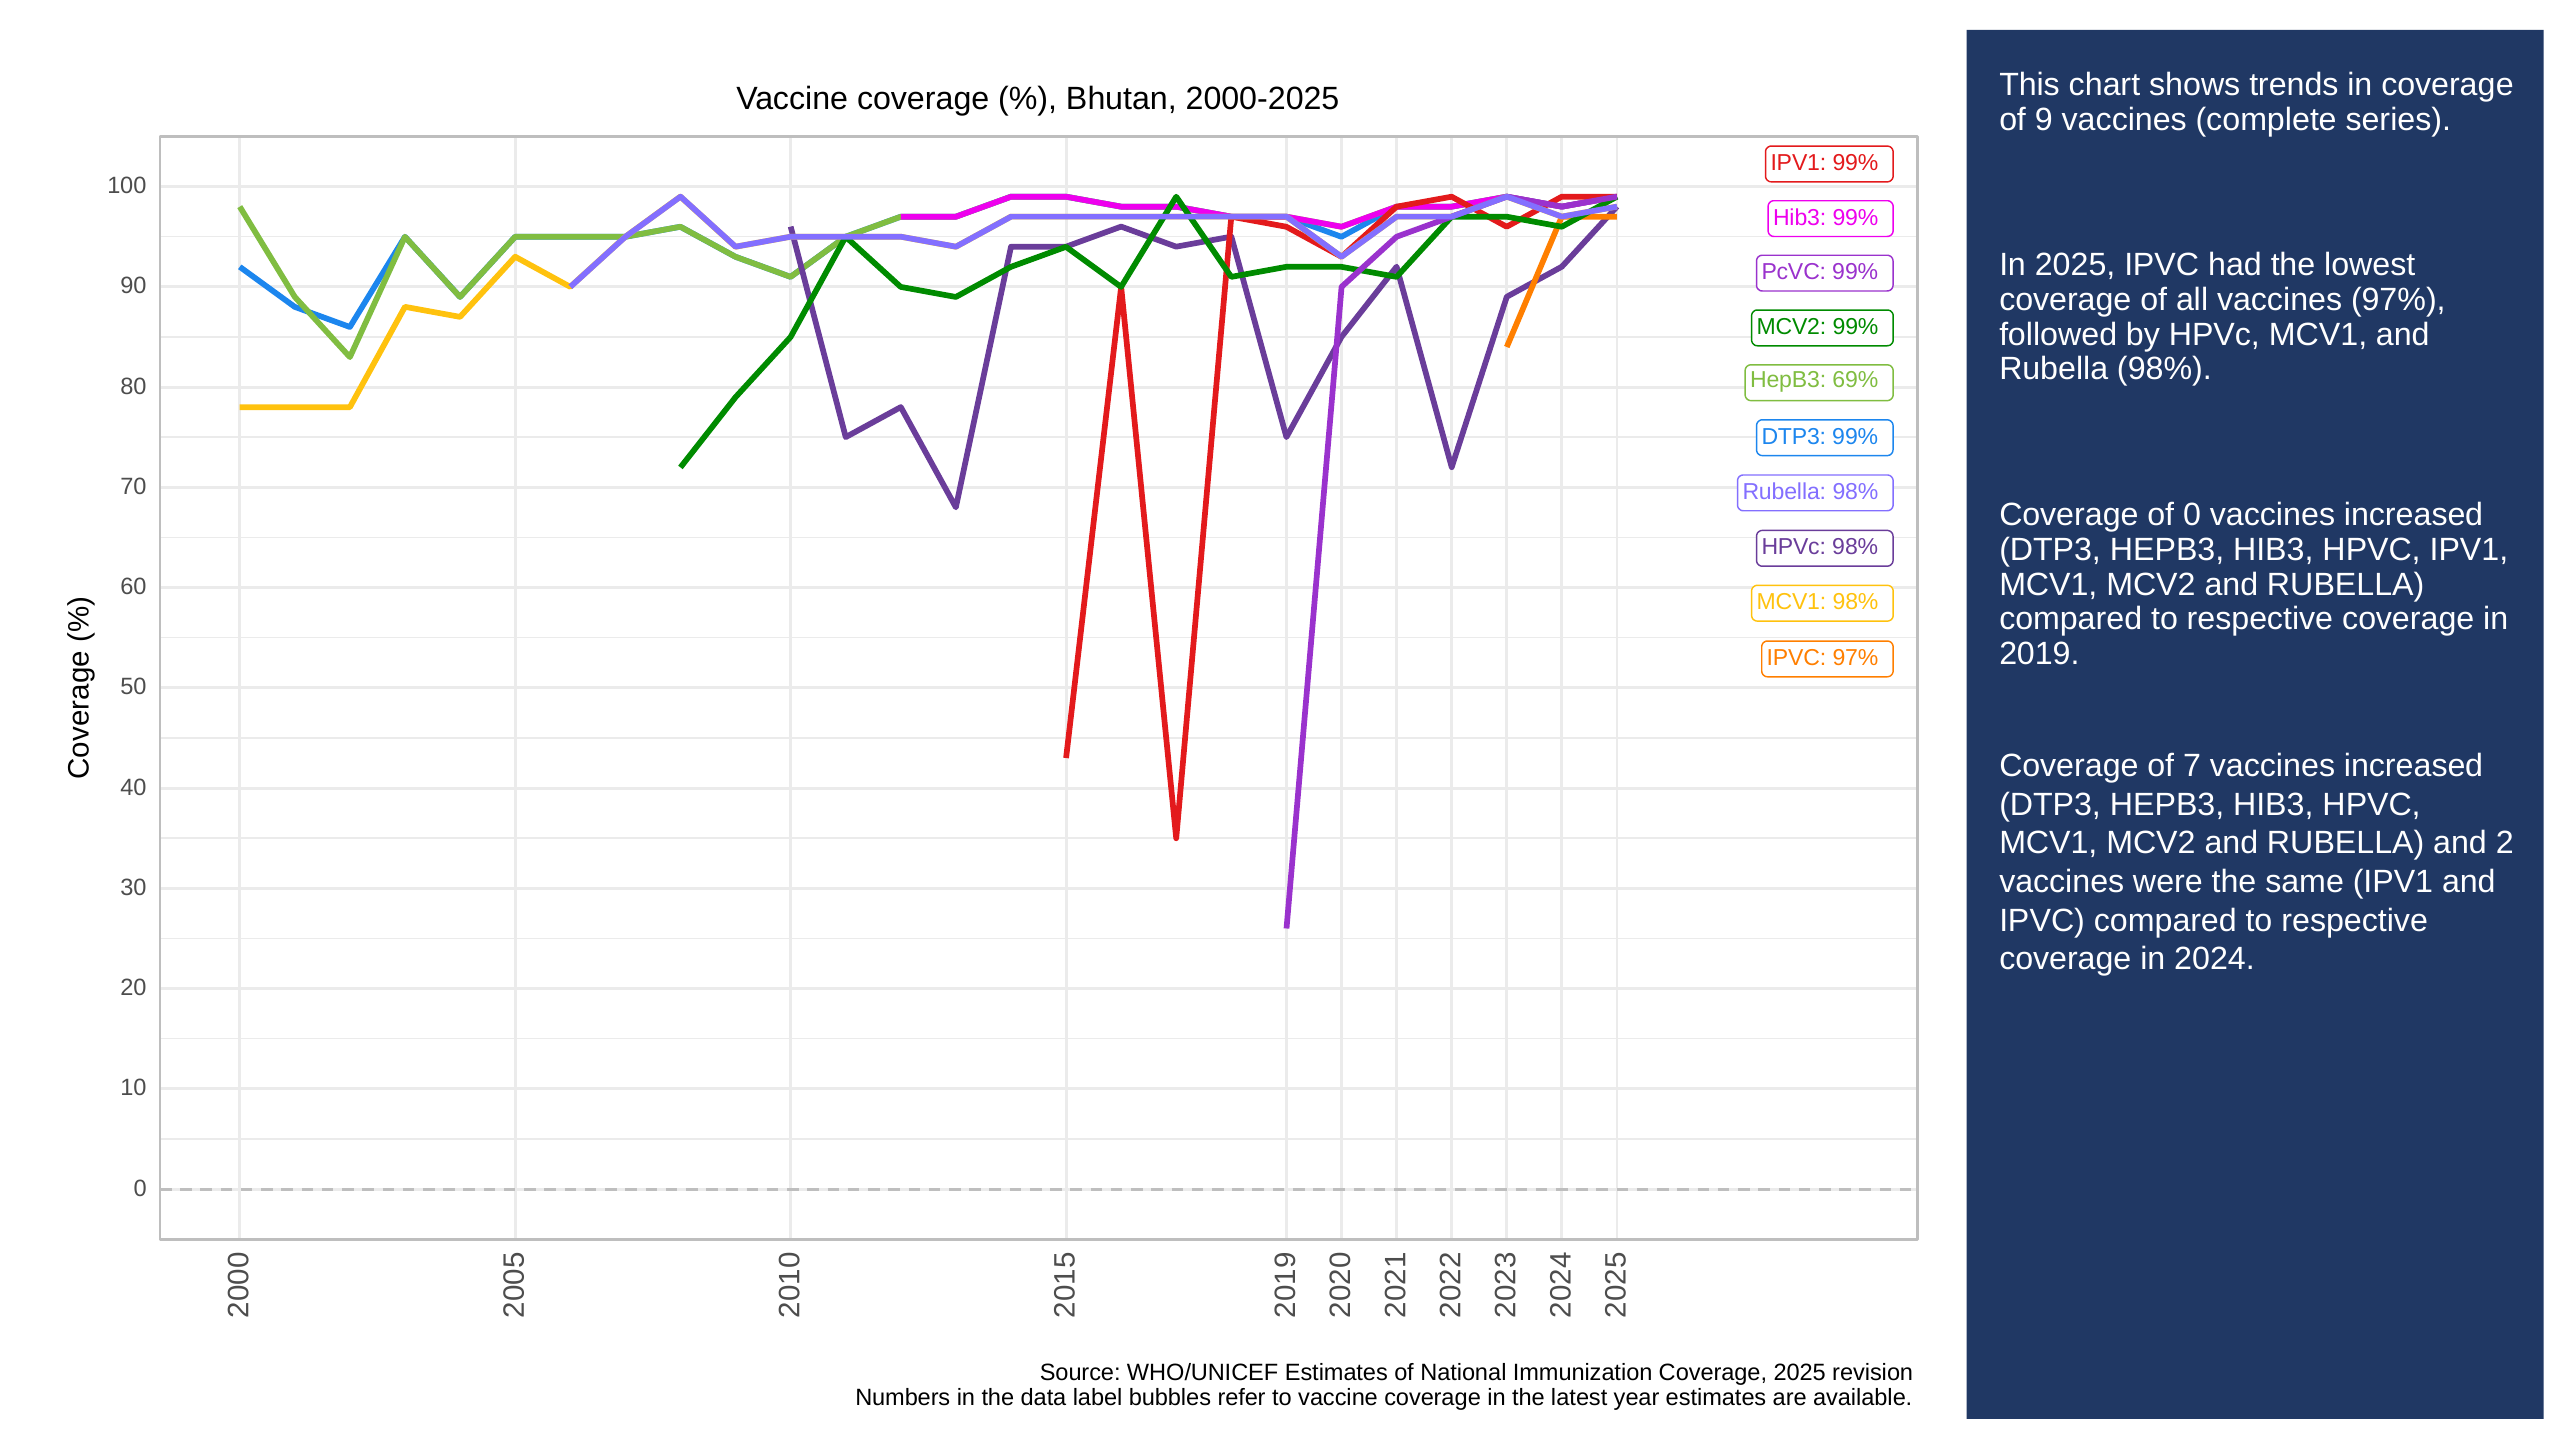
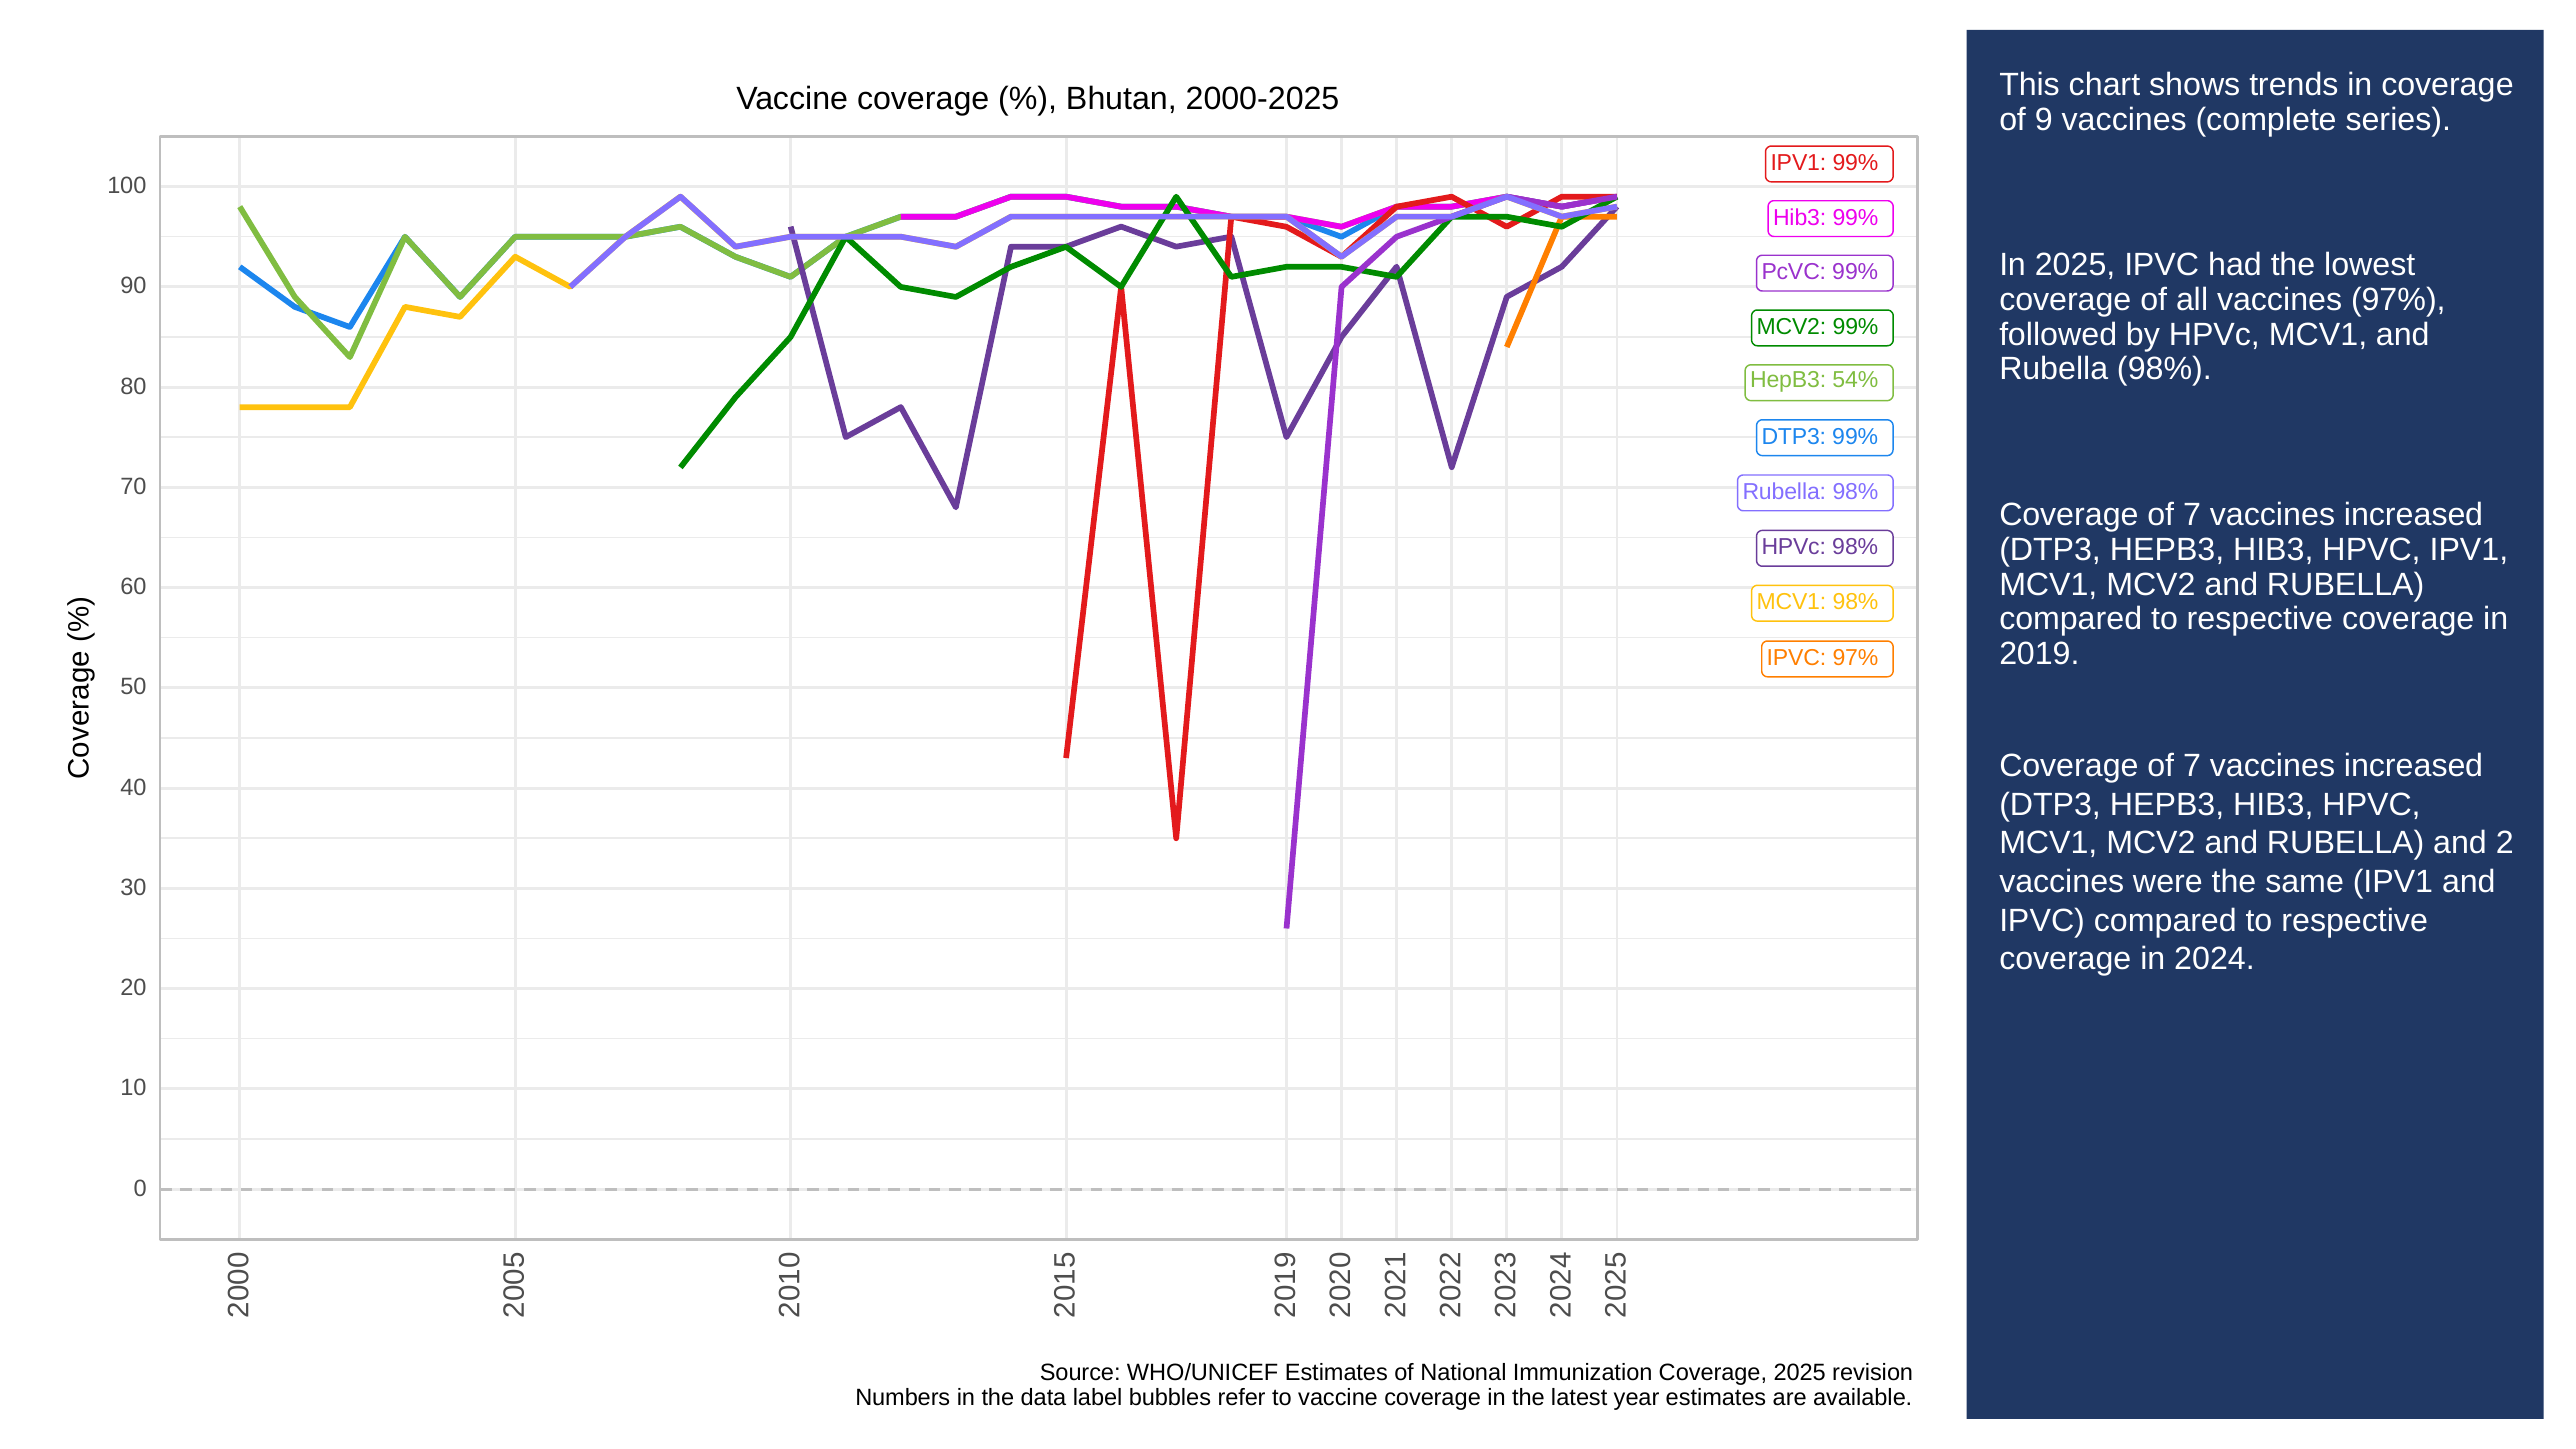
69%: 69% -> 54%
0 at (2192, 515): 0 -> 7
